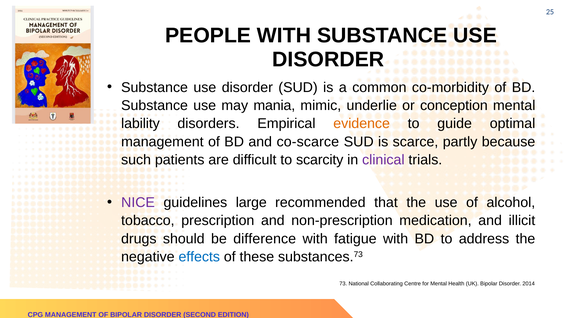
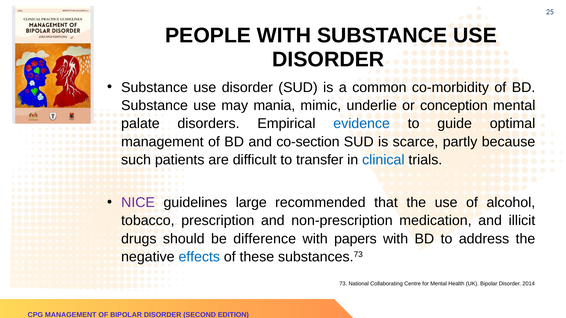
lability: lability -> palate
evidence colour: orange -> blue
co-scarce: co-scarce -> co-section
scarcity: scarcity -> transfer
clinical colour: purple -> blue
fatigue: fatigue -> papers
